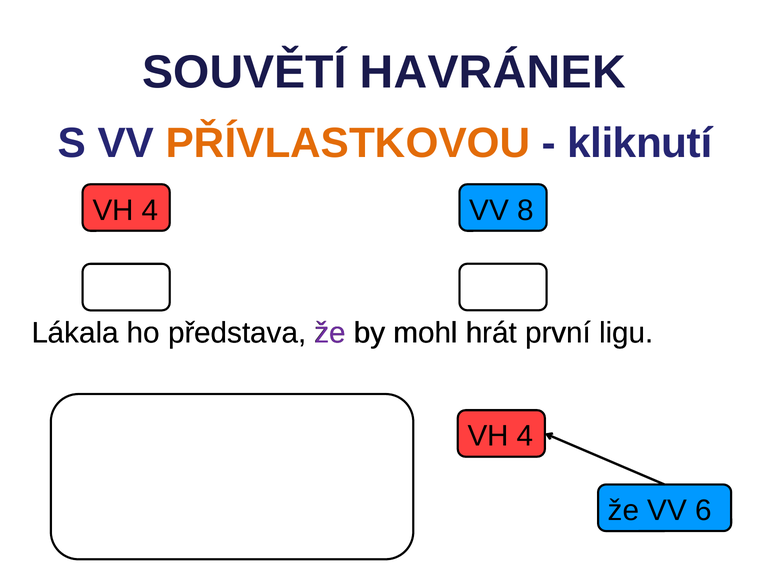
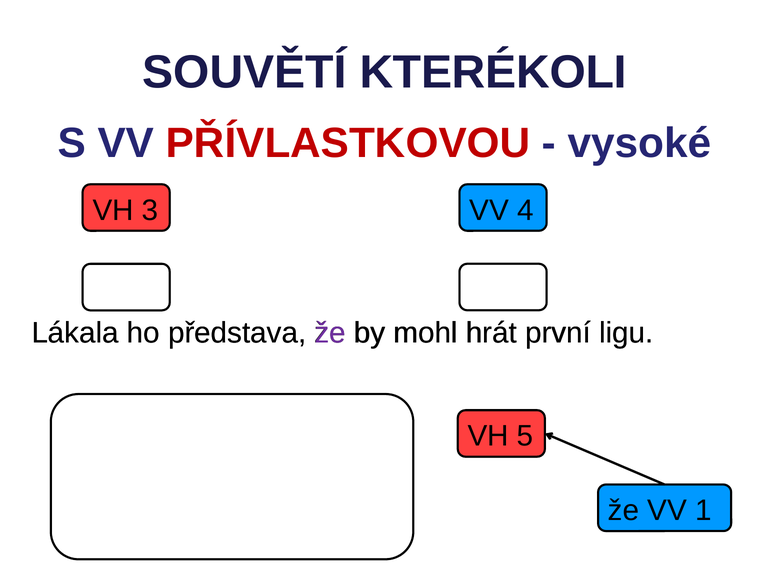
HAVRÁNEK: HAVRÁNEK -> KTERÉKOLI
PŘÍVLASTKOVOU colour: orange -> red
kliknutí: kliknutí -> vysoké
4 at (150, 210): 4 -> 3
8: 8 -> 4
4 at (525, 436): 4 -> 5
6: 6 -> 1
